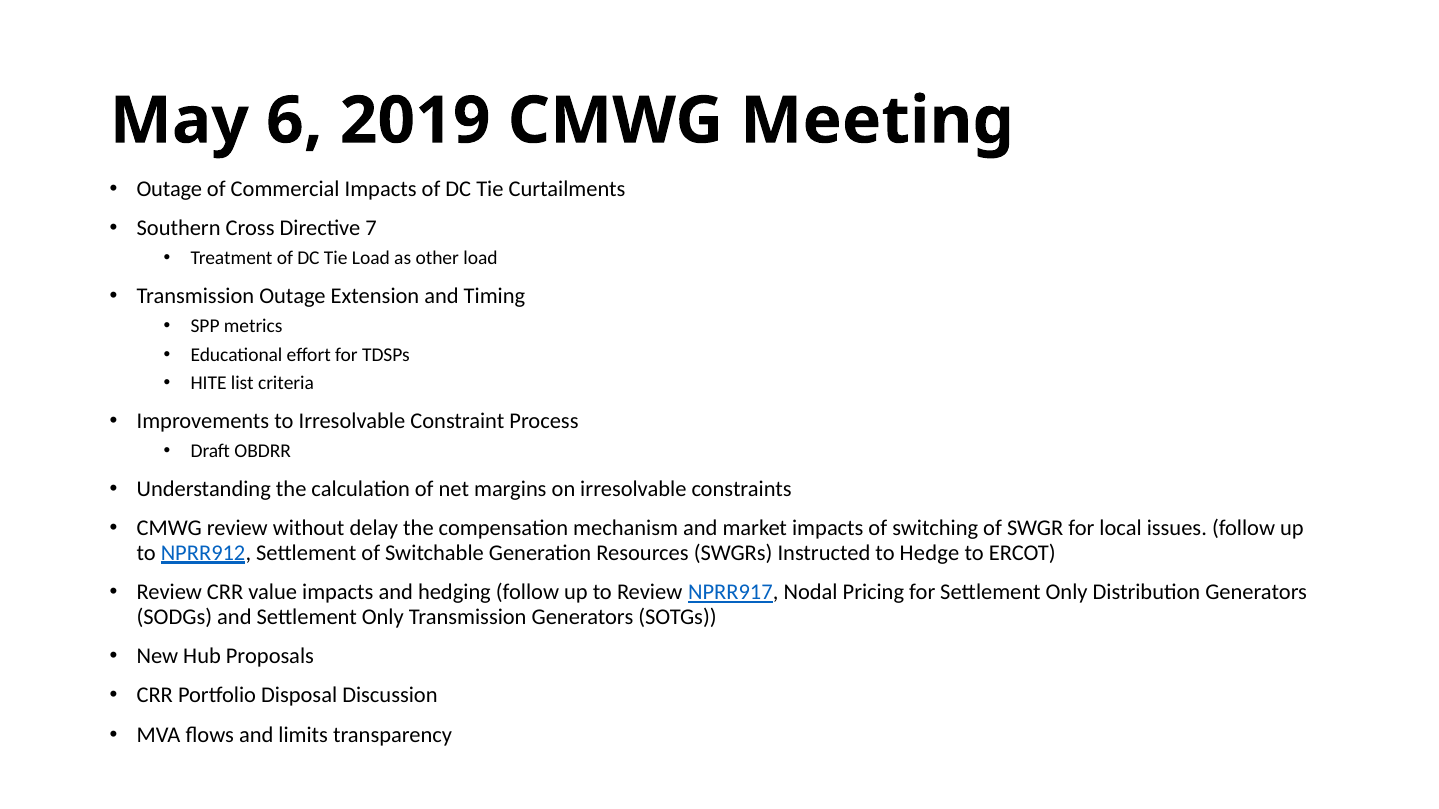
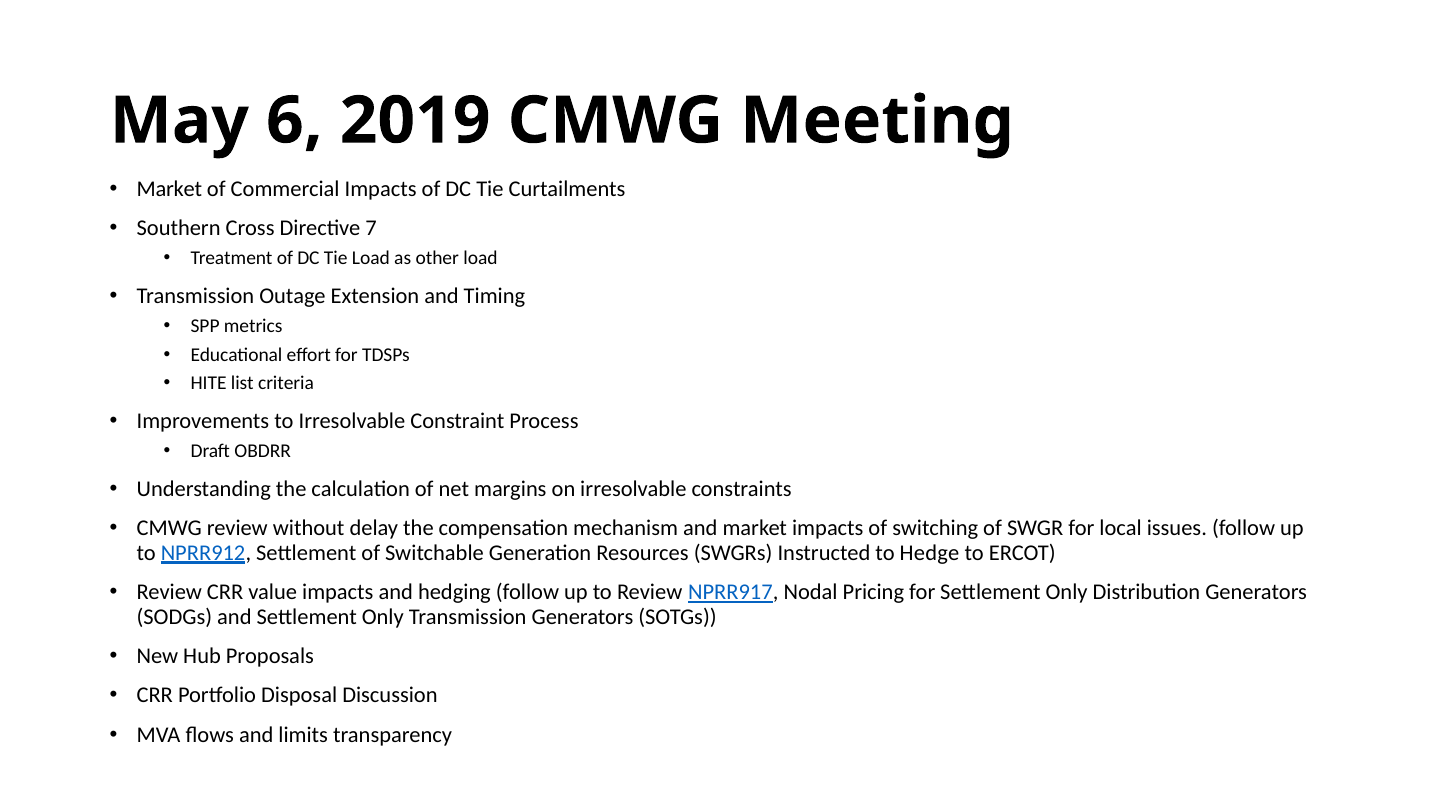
Outage at (169, 189): Outage -> Market
